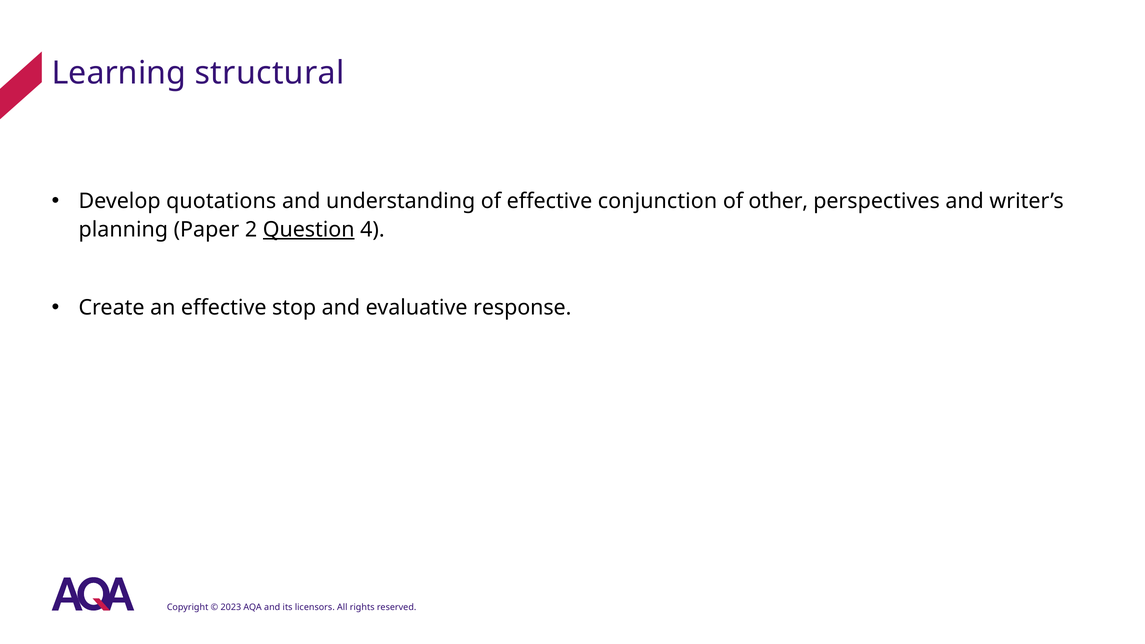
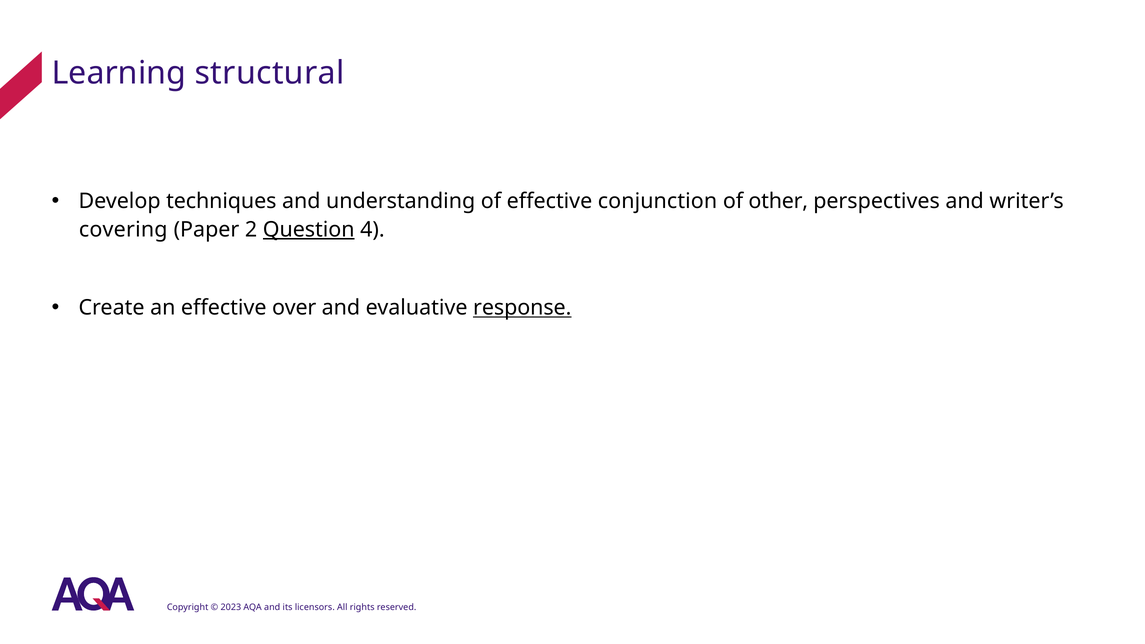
quotations: quotations -> techniques
planning: planning -> covering
stop: stop -> over
response underline: none -> present
